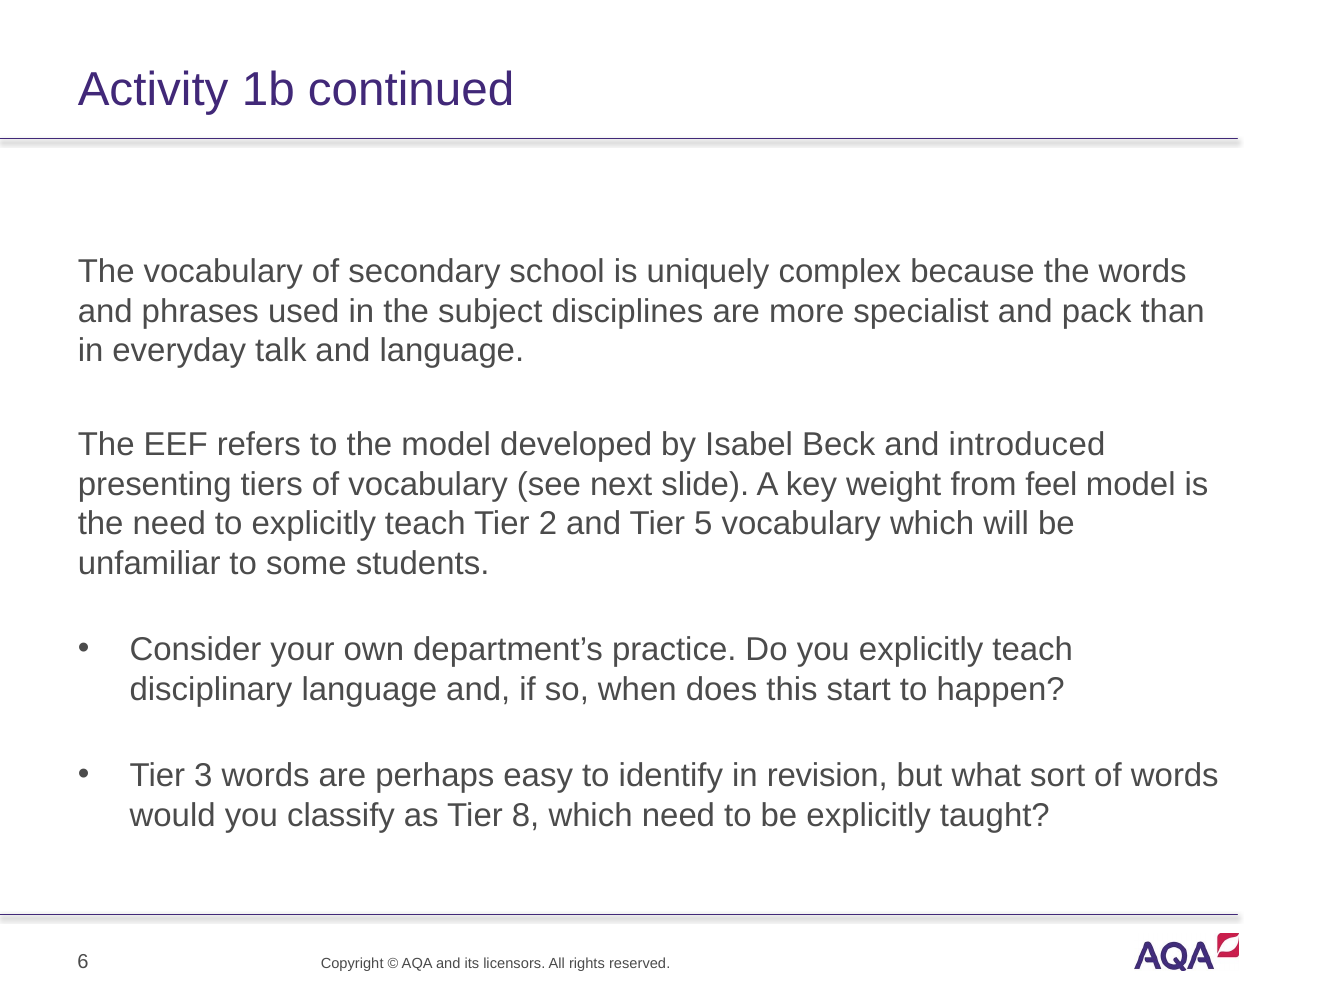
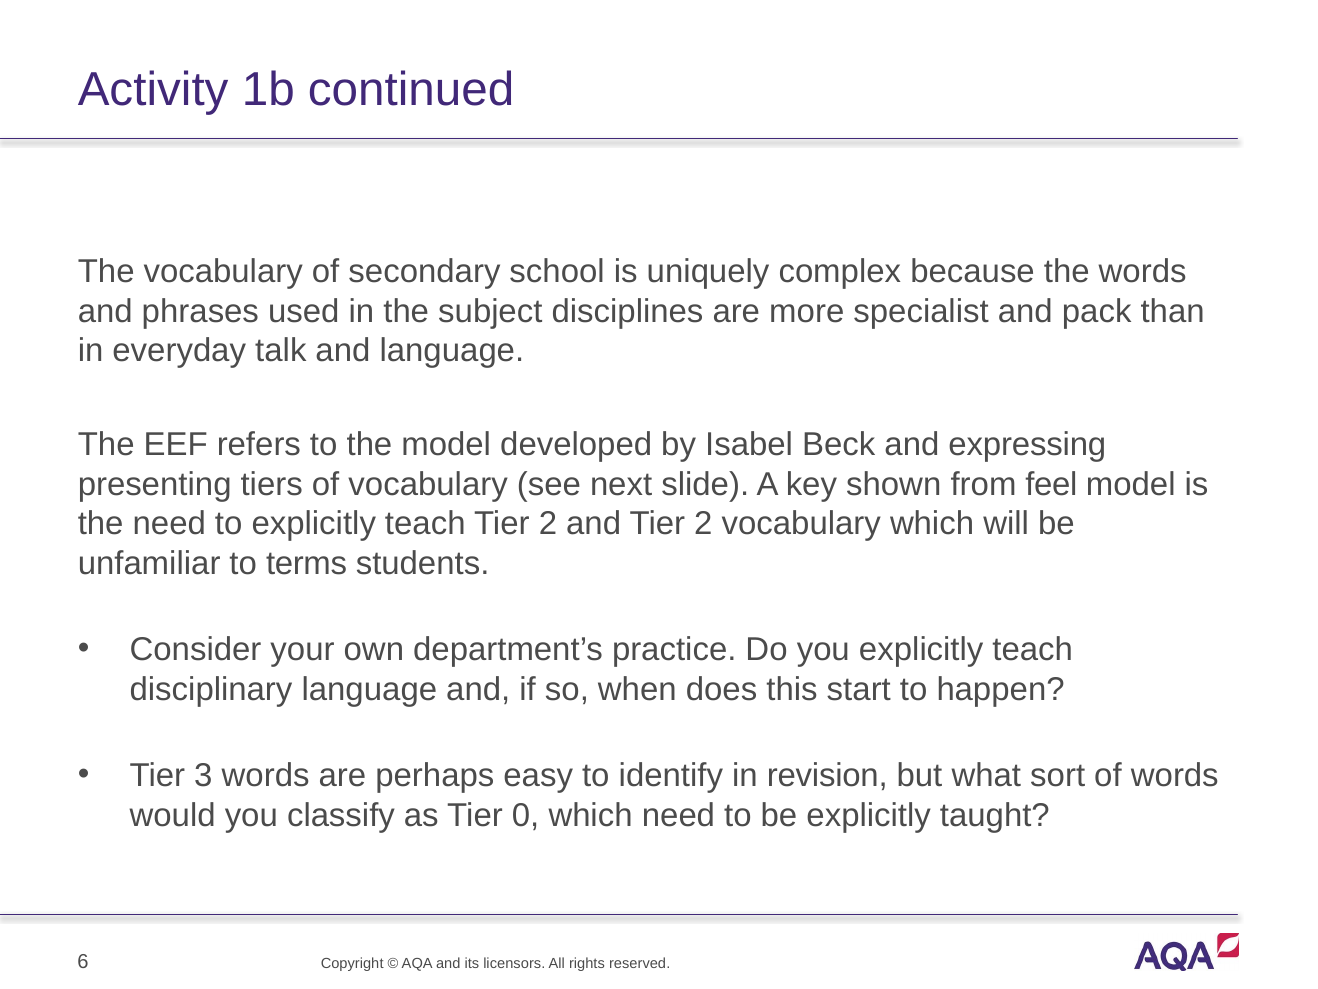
introduced: introduced -> expressing
weight: weight -> shown
and Tier 5: 5 -> 2
some: some -> terms
8: 8 -> 0
